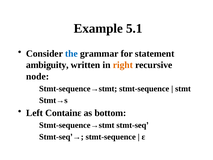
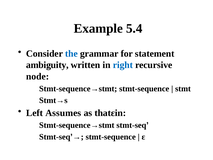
5.1: 5.1 -> 5.4
right colour: orange -> blue
Containε: Containε -> Assumes
bottom: bottom -> thatεin
